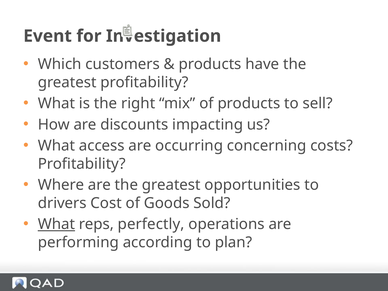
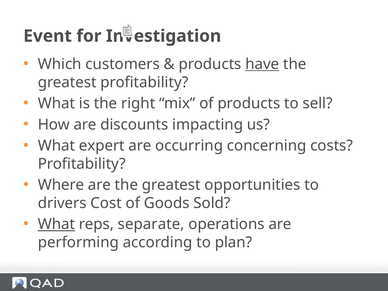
have underline: none -> present
access: access -> expert
perfectly: perfectly -> separate
